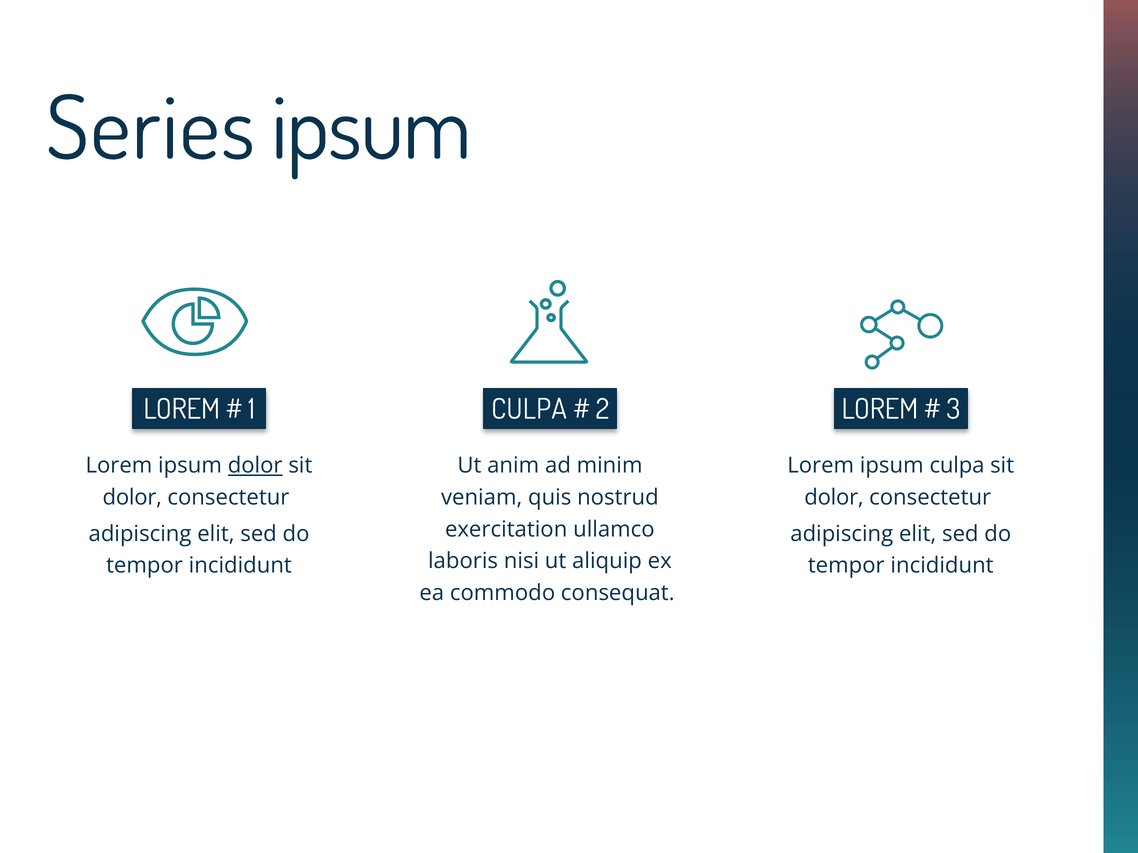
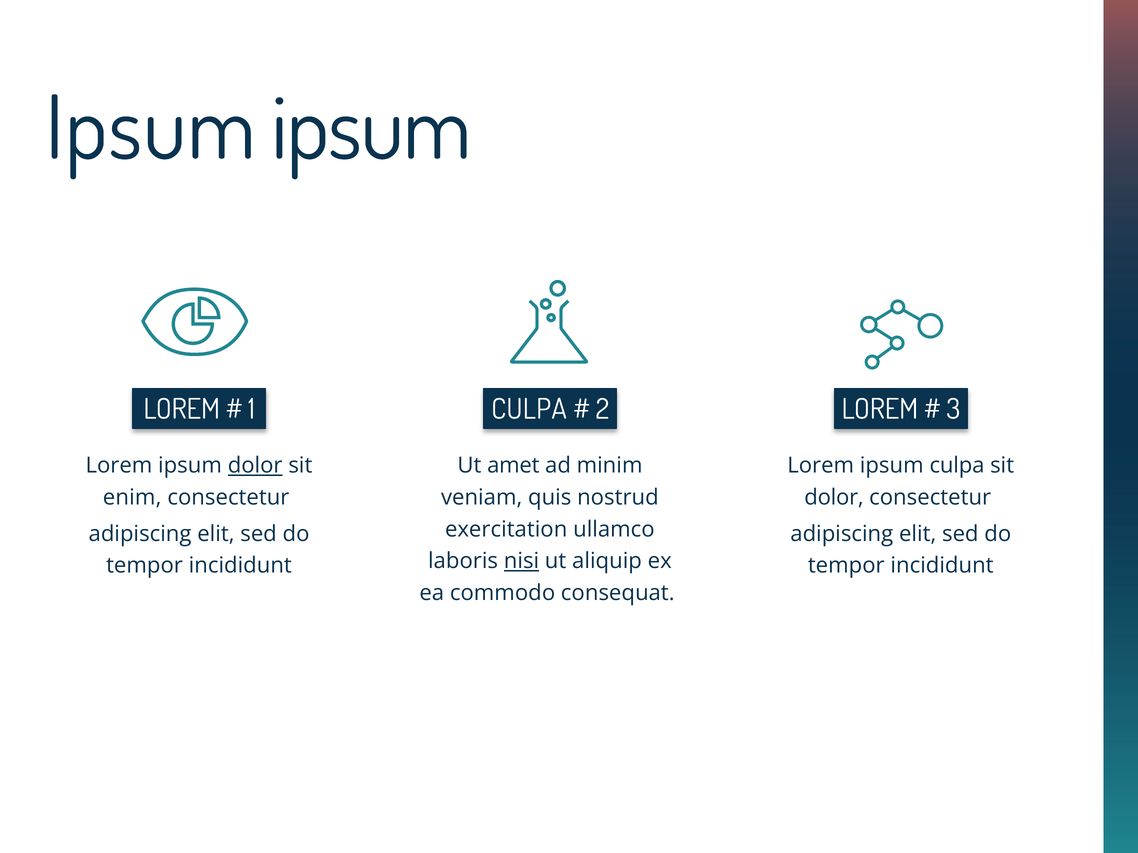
Series at (150, 130): Series -> Ipsum
anim: anim -> amet
dolor at (132, 498): dolor -> enim
nisi underline: none -> present
